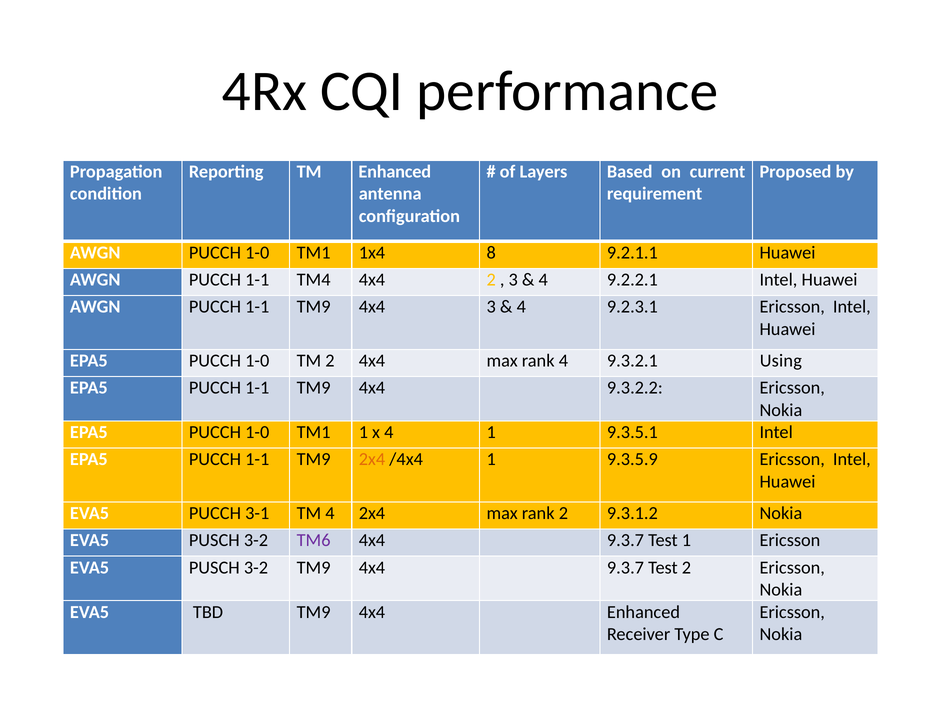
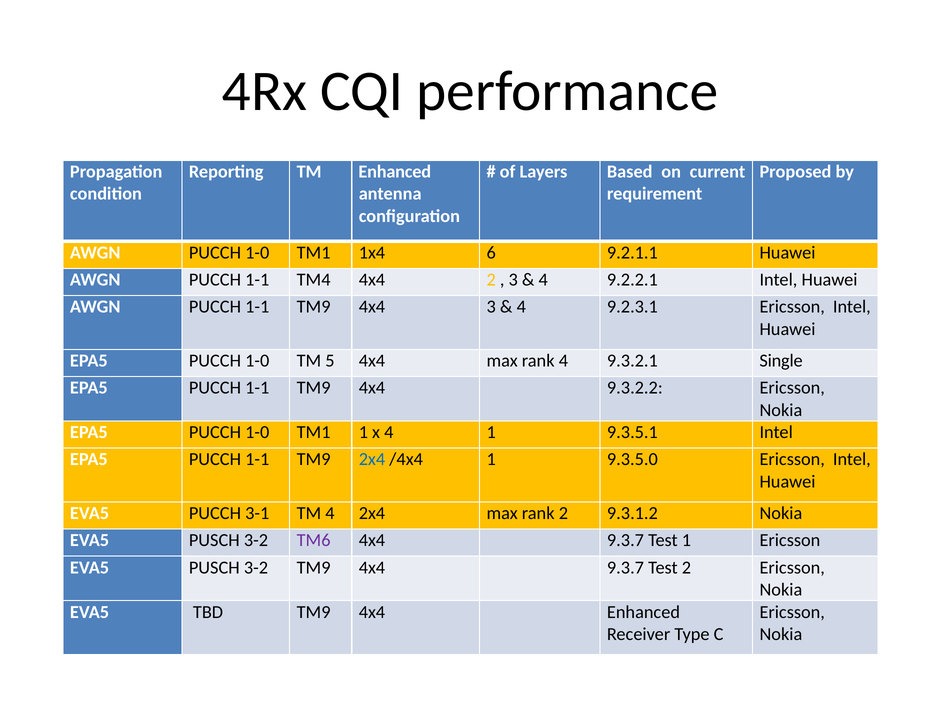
8: 8 -> 6
TM 2: 2 -> 5
Using: Using -> Single
2x4 at (372, 459) colour: orange -> blue
9.3.5.9: 9.3.5.9 -> 9.3.5.0
